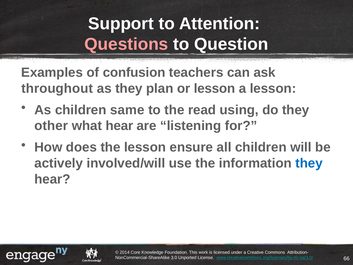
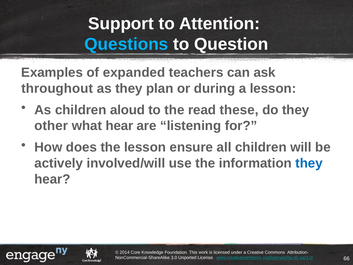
Questions colour: pink -> light blue
confusion: confusion -> expanded
or lesson: lesson -> during
same: same -> aloud
using: using -> these
